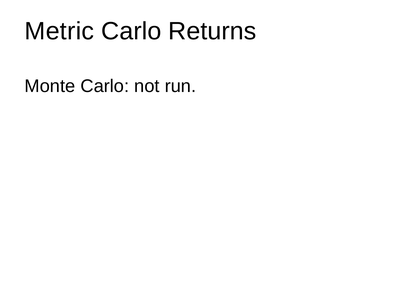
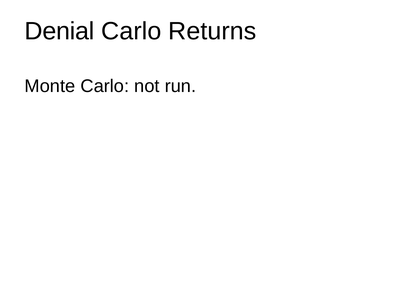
Metric: Metric -> Denial
